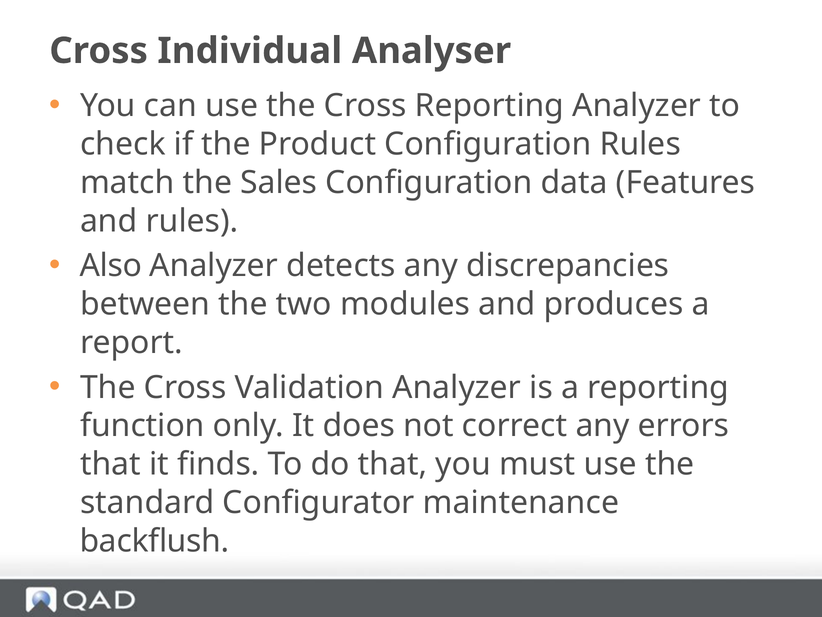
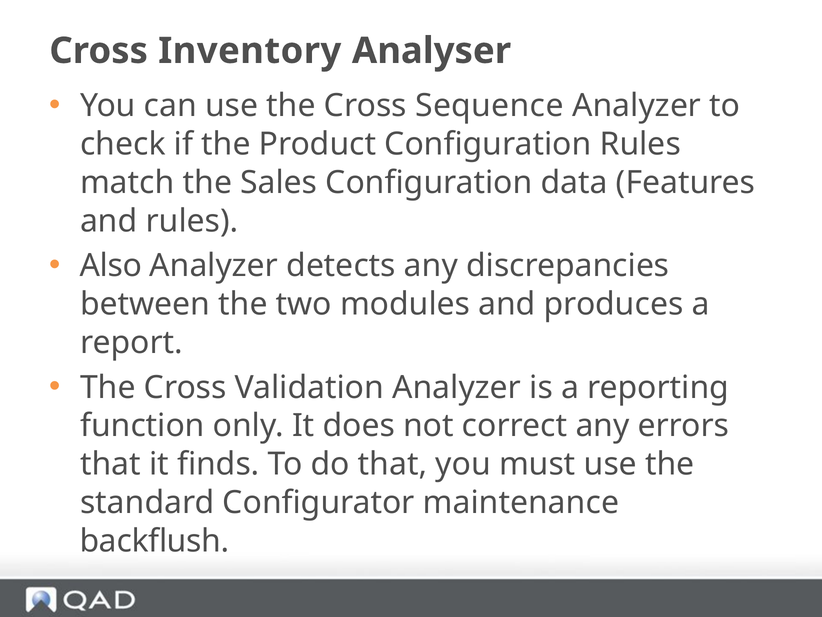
Individual: Individual -> Inventory
Cross Reporting: Reporting -> Sequence
